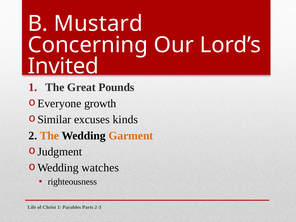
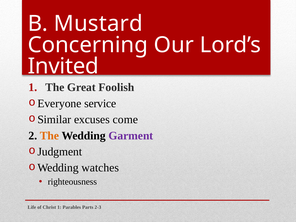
Pounds: Pounds -> Foolish
growth: growth -> service
kinds: kinds -> come
Garment colour: orange -> purple
